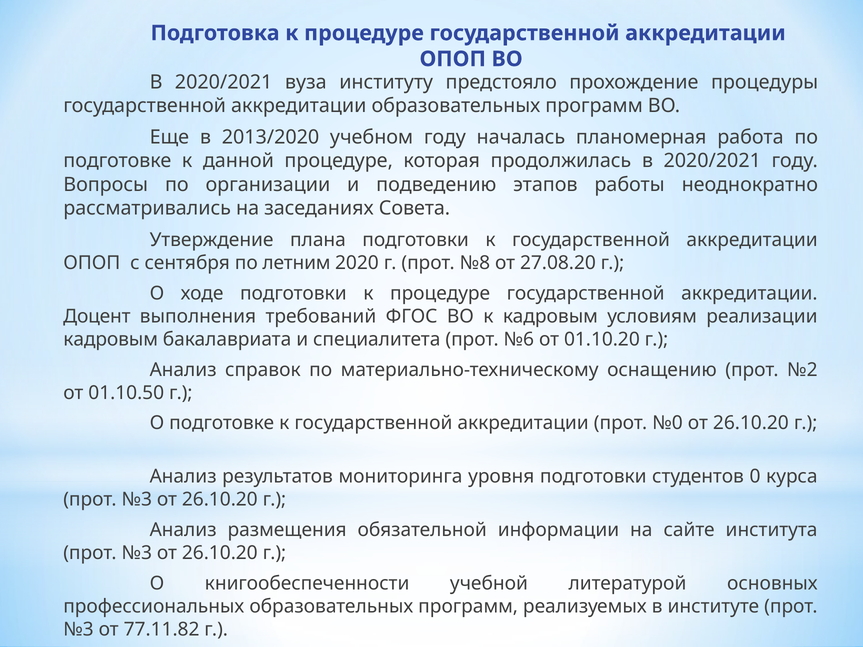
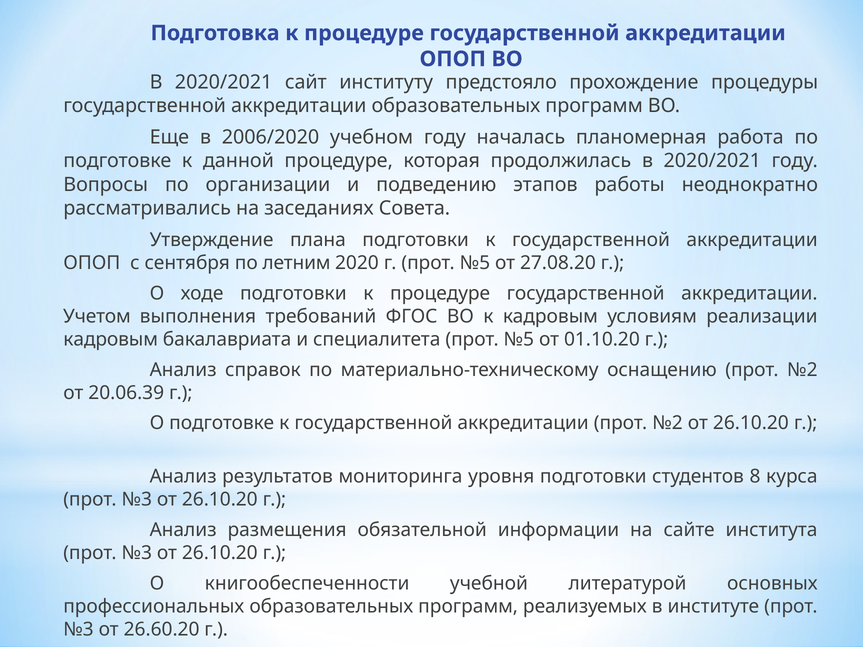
вуза: вуза -> сайт
2013/2020: 2013/2020 -> 2006/2020
г прот №8: №8 -> №5
Доцент: Доцент -> Учетом
специалитета прот №6: №6 -> №5
01.10.50: 01.10.50 -> 20.06.39
аккредитации прот №0: №0 -> №2
0: 0 -> 8
77.11.82: 77.11.82 -> 26.60.20
